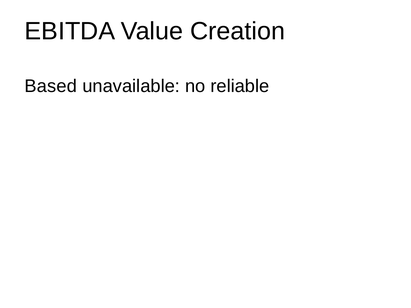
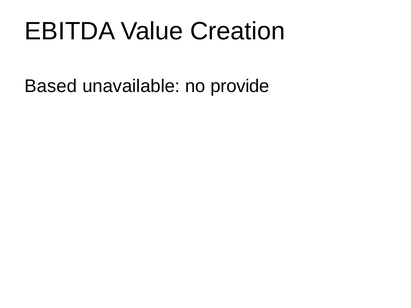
reliable: reliable -> provide
